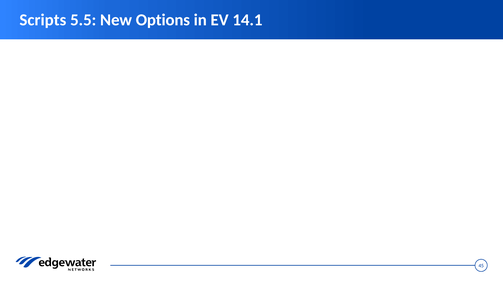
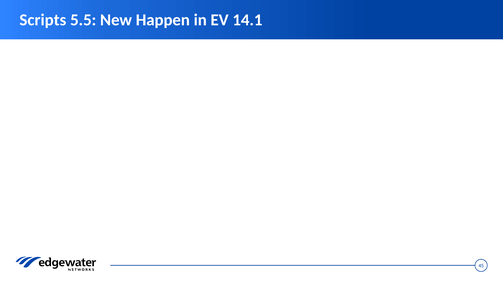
Options: Options -> Happen
